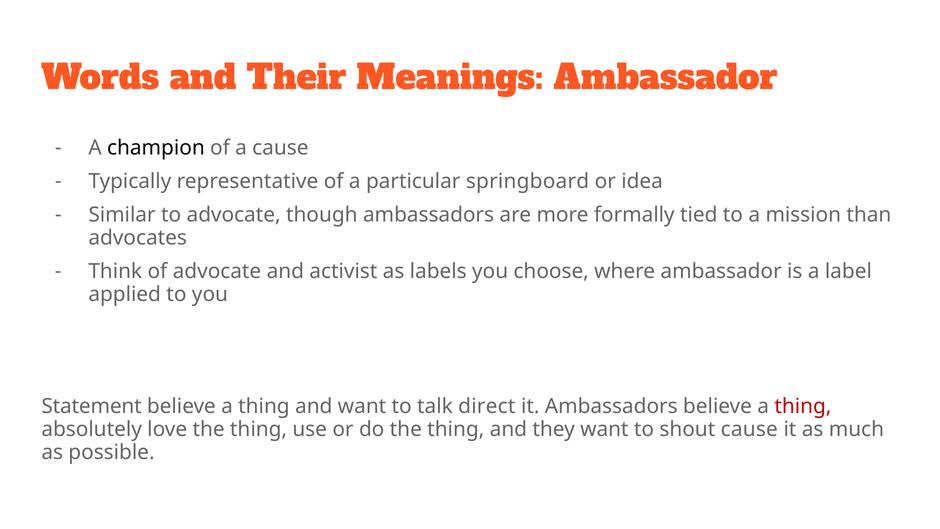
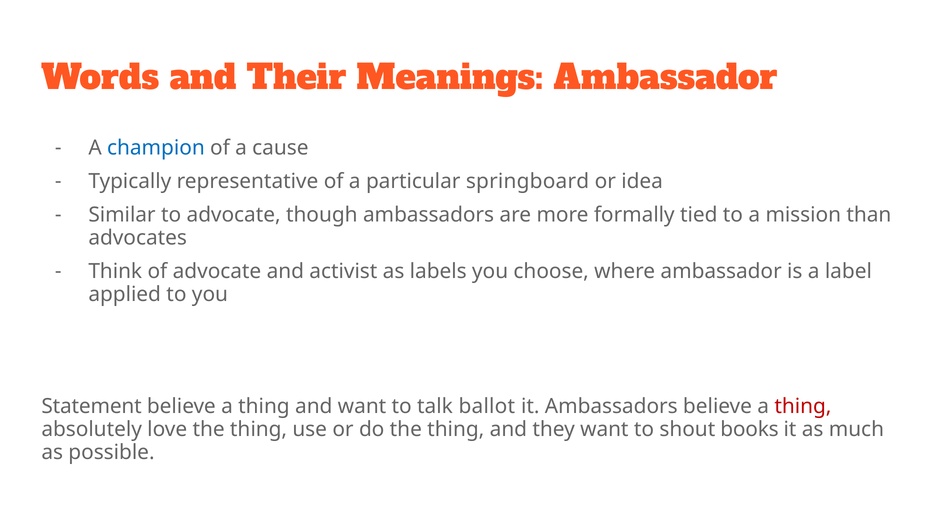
champion colour: black -> blue
direct: direct -> ballot
shout cause: cause -> books
